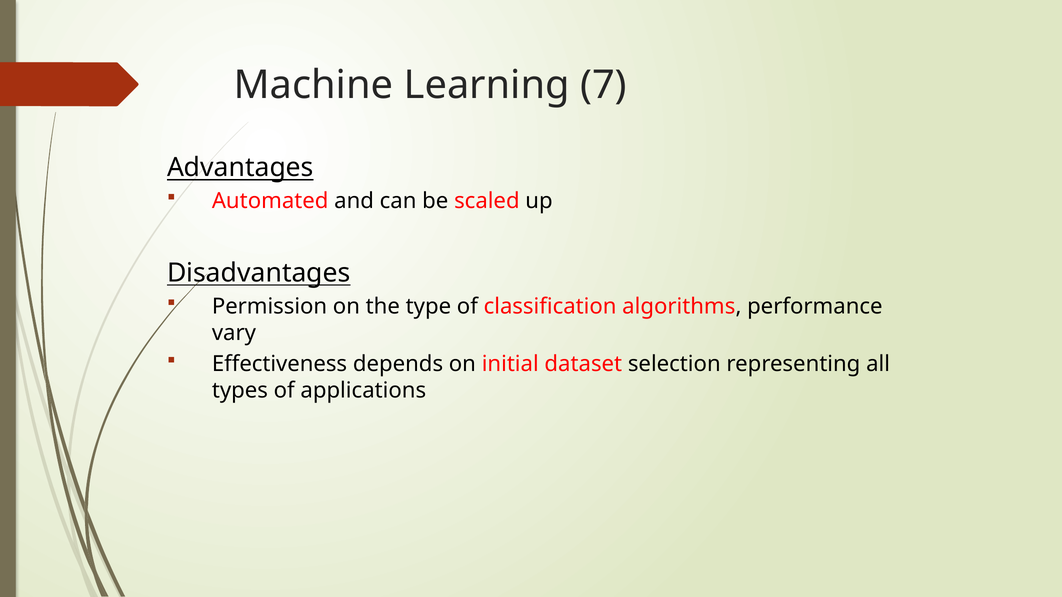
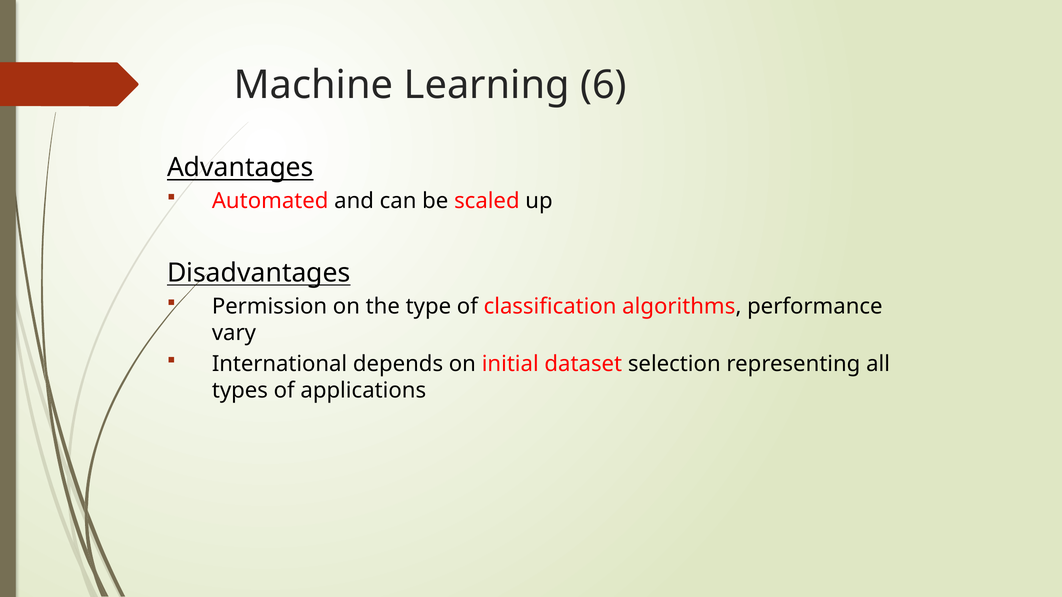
7: 7 -> 6
Effectiveness: Effectiveness -> International
